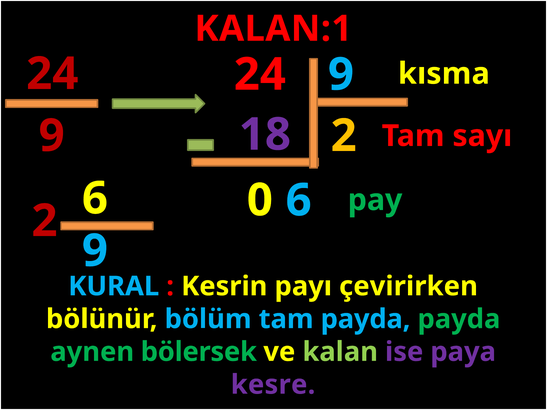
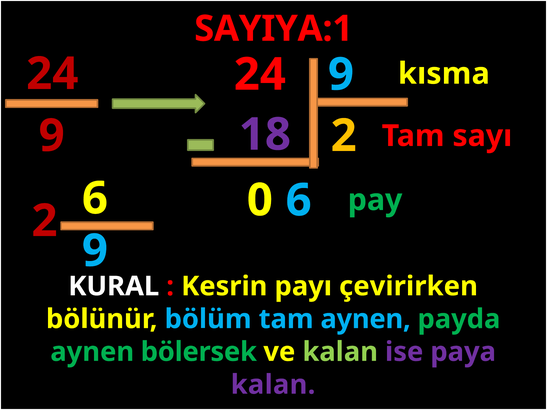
KALAN:1: KALAN:1 -> SAYIYA:1
KURAL colour: light blue -> white
tam payda: payda -> aynen
kesre at (273, 385): kesre -> kalan
